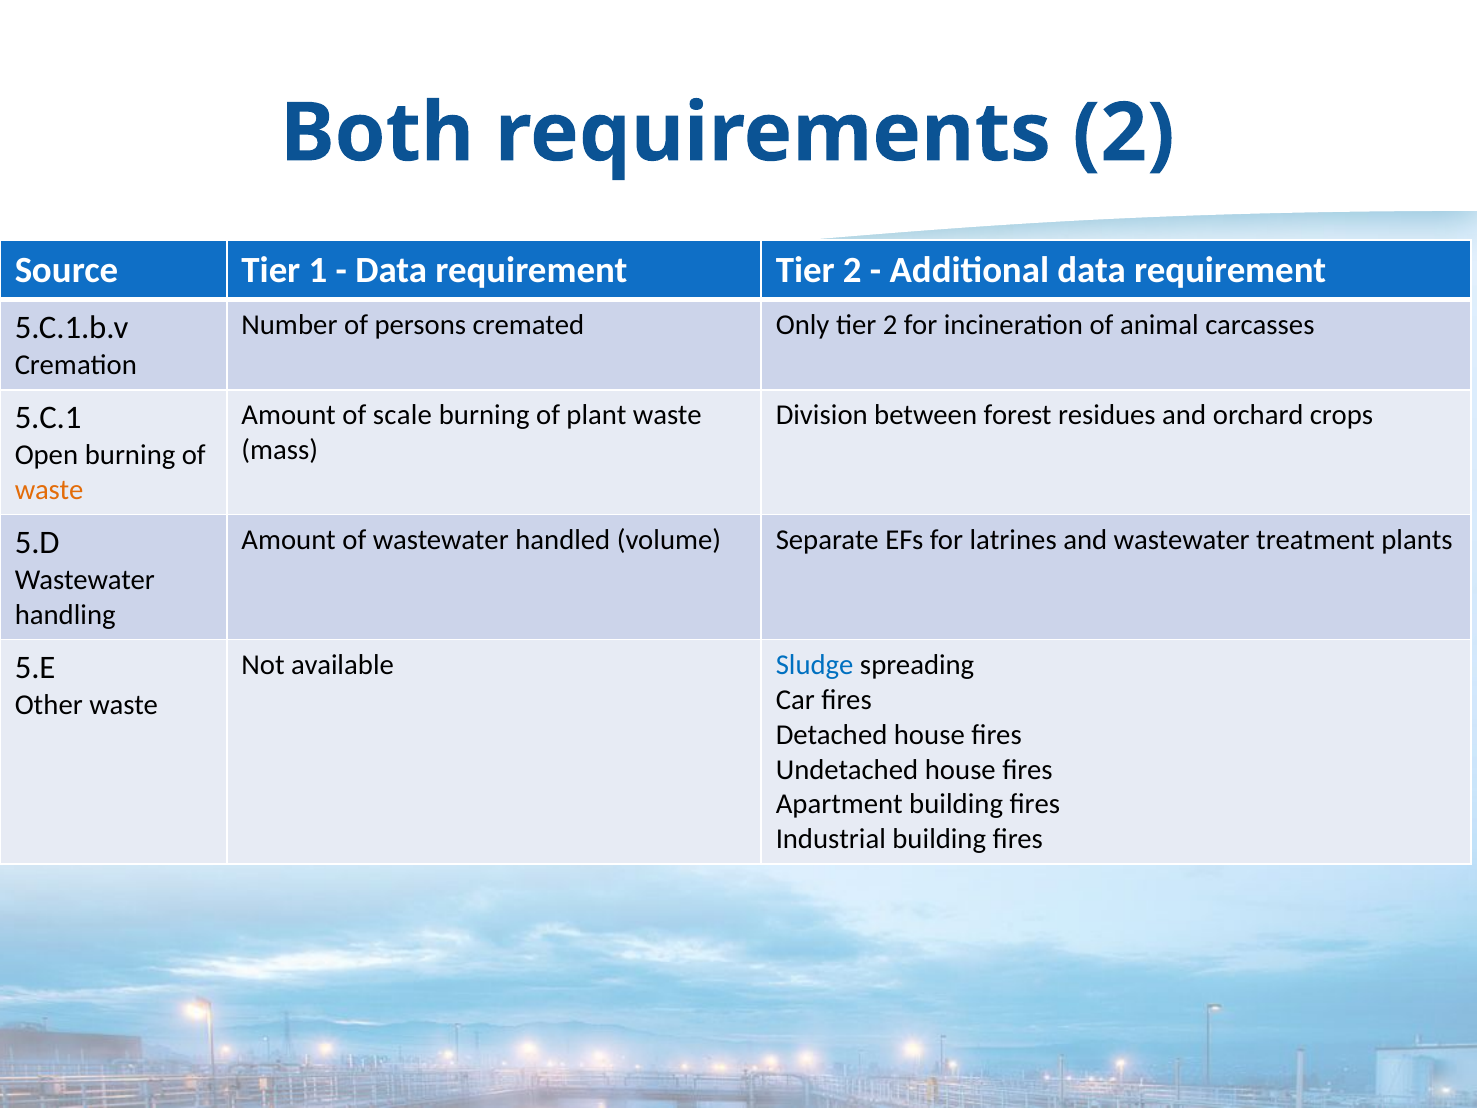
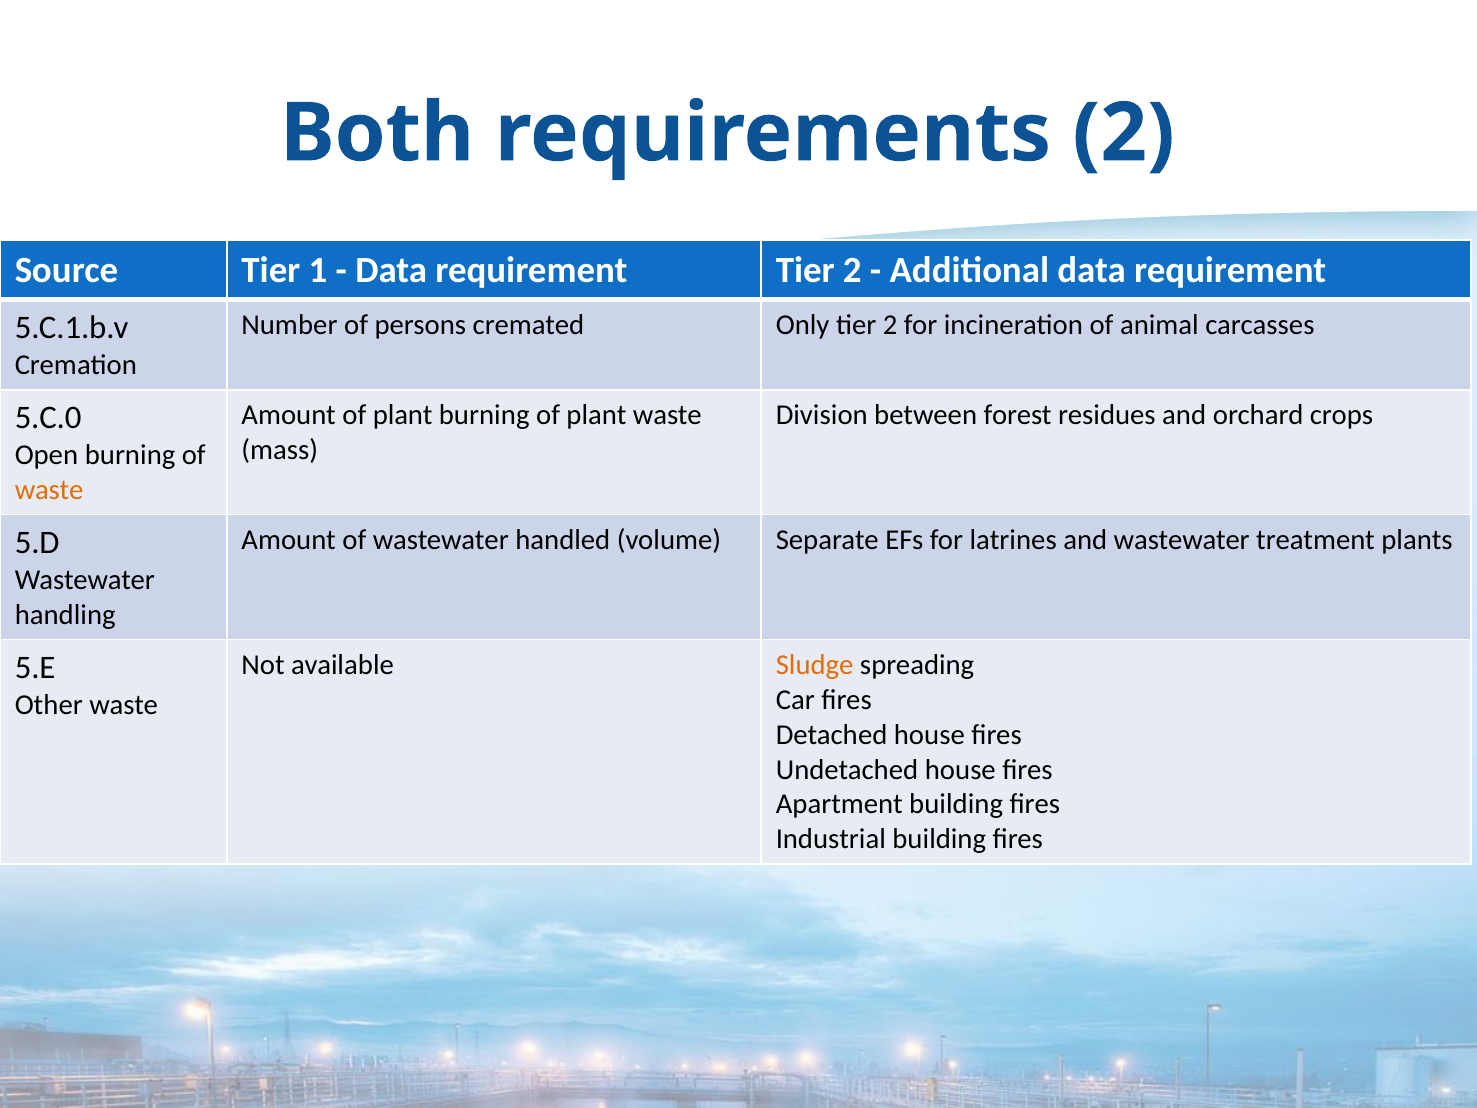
Amount of scale: scale -> plant
5.C.1: 5.C.1 -> 5.C.0
Sludge colour: blue -> orange
